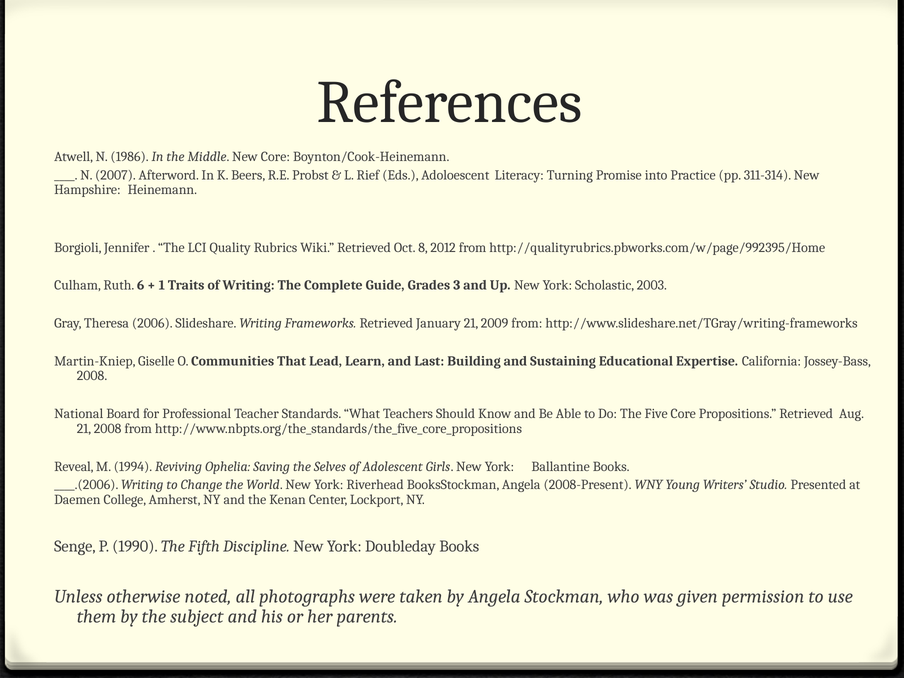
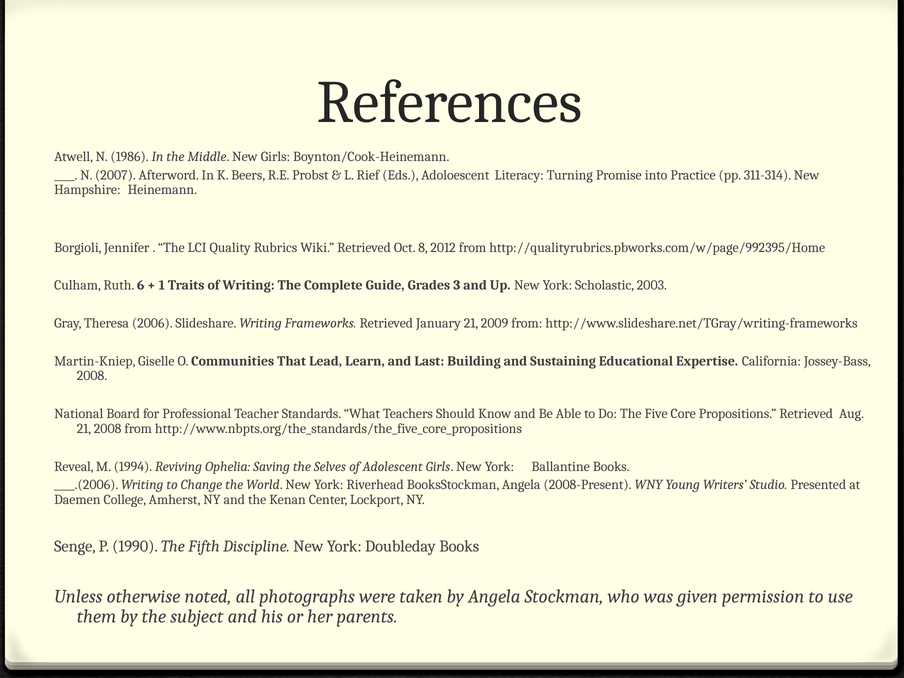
New Core: Core -> Girls
